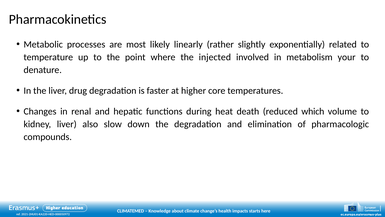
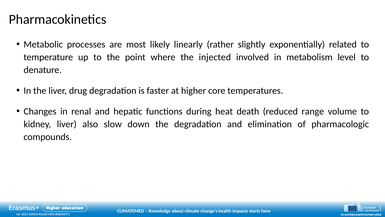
your: your -> level
which: which -> range
